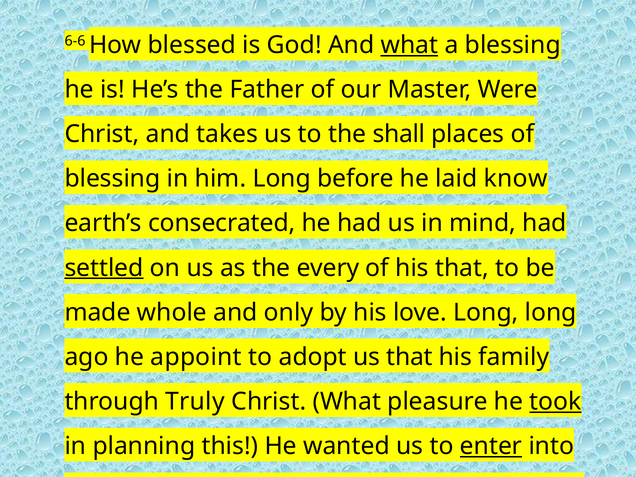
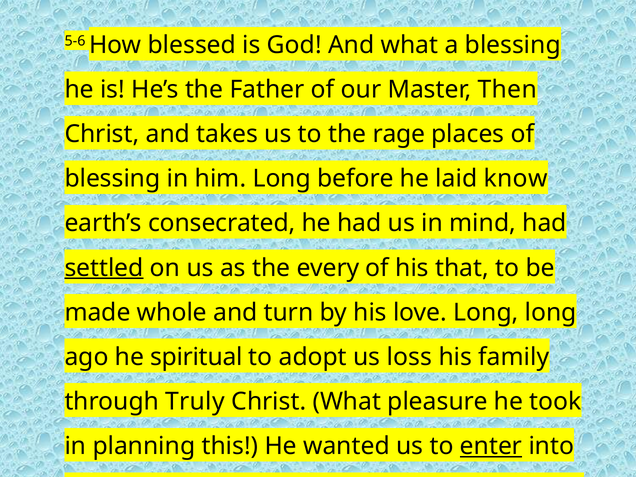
6-6: 6-6 -> 5-6
what at (409, 45) underline: present -> none
Were: Were -> Then
shall: shall -> rage
only: only -> turn
appoint: appoint -> spiritual
us that: that -> loss
took underline: present -> none
